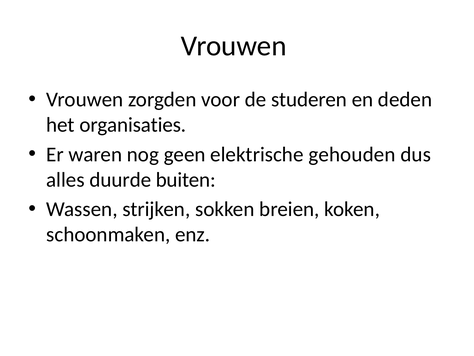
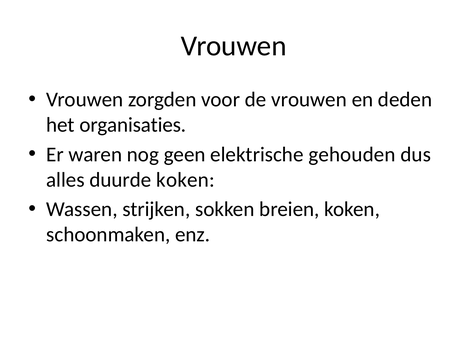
de studeren: studeren -> vrouwen
duurde buiten: buiten -> koken
